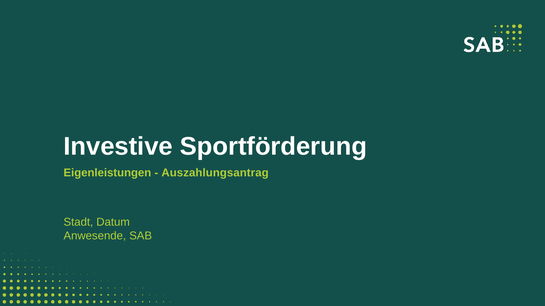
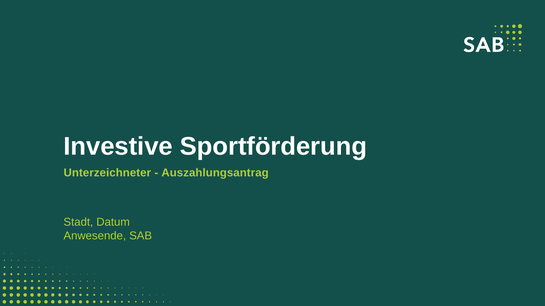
Eigenleistungen: Eigenleistungen -> Unterzeichneter
